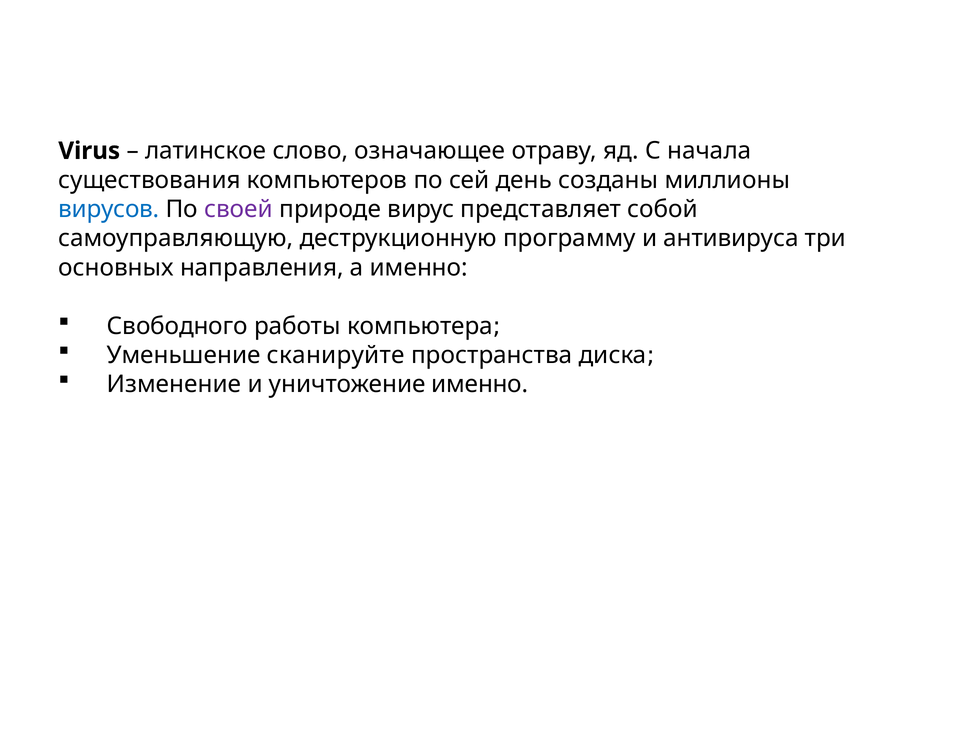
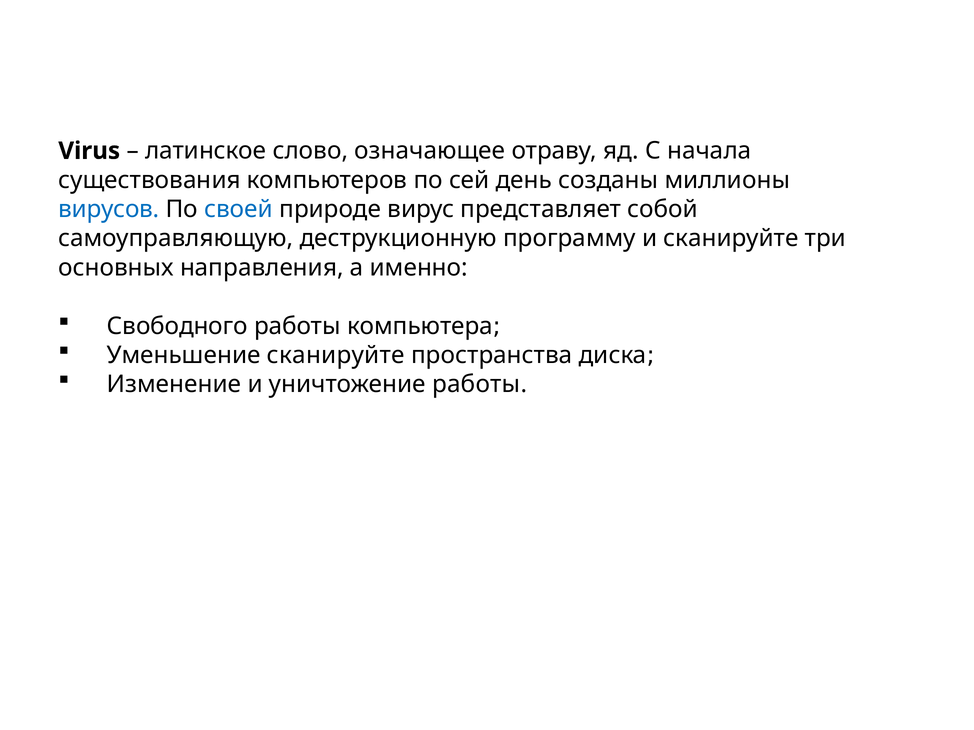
своей colour: purple -> blue
и антивируса: антивируса -> сканируйте
уничтожение именно: именно -> работы
